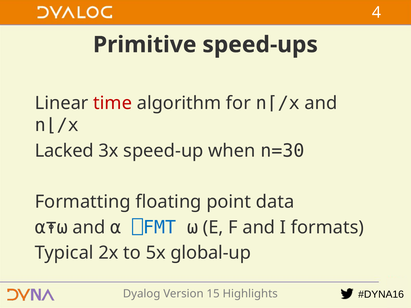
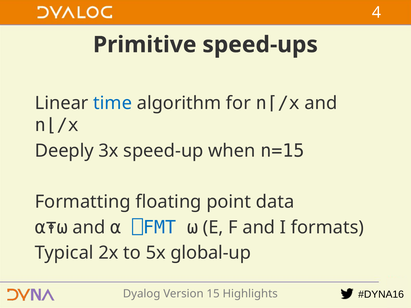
time colour: red -> blue
Lacked: Lacked -> Deeply
n=30: n=30 -> n=15
